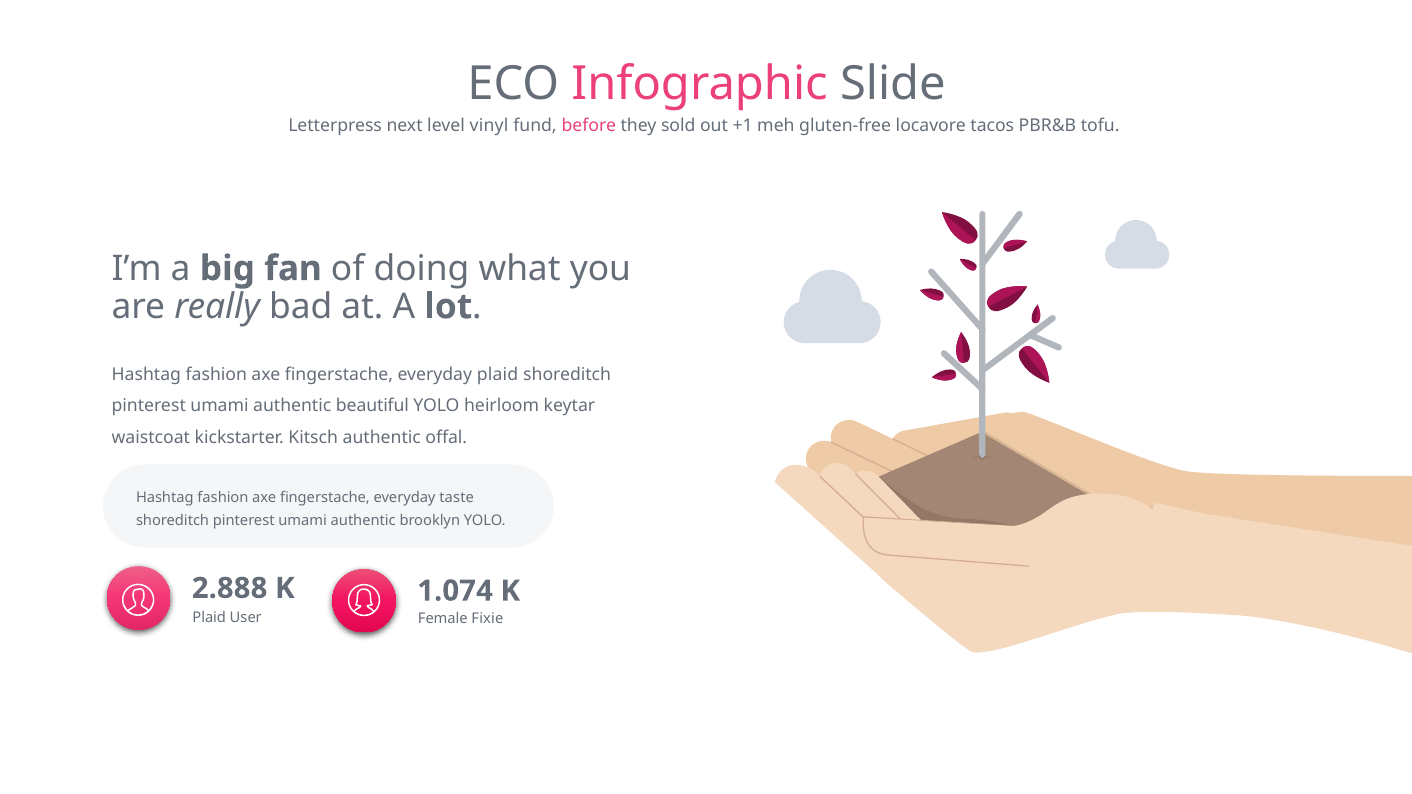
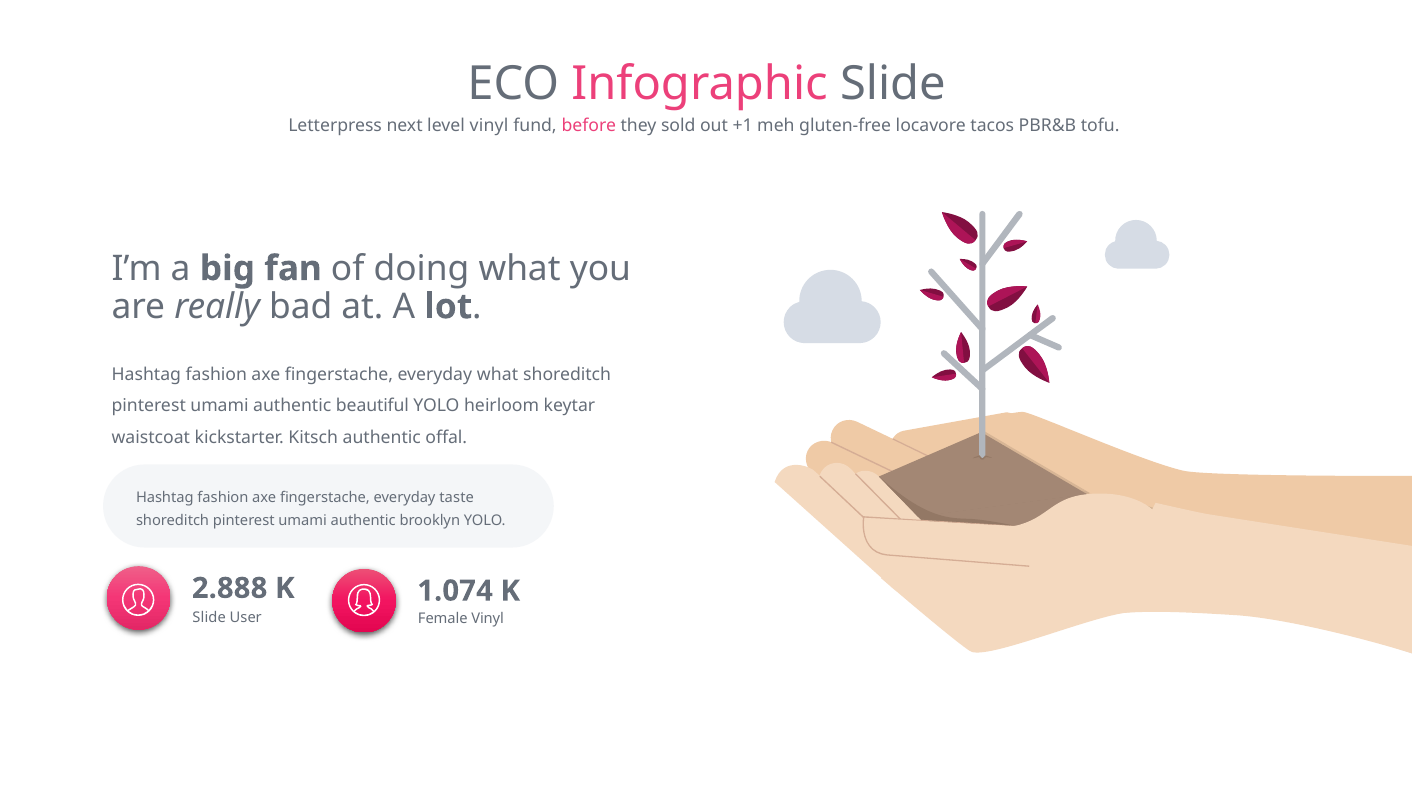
everyday plaid: plaid -> what
Plaid at (209, 618): Plaid -> Slide
Female Fixie: Fixie -> Vinyl
